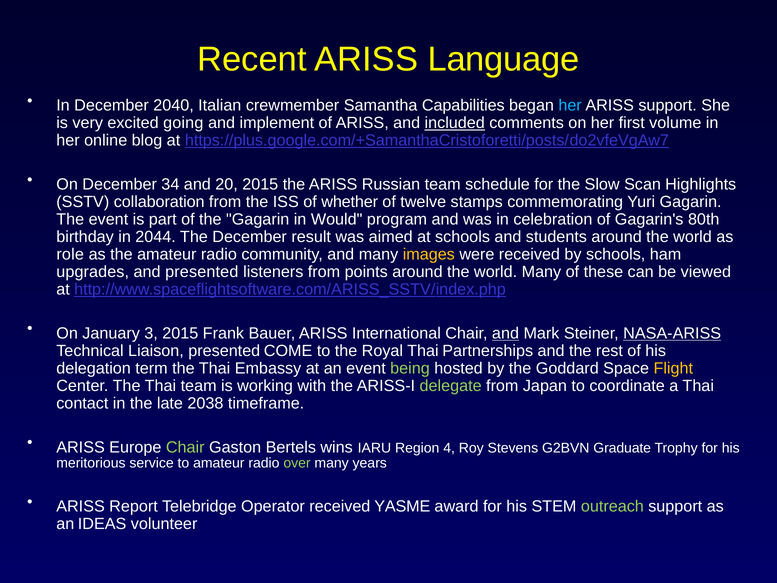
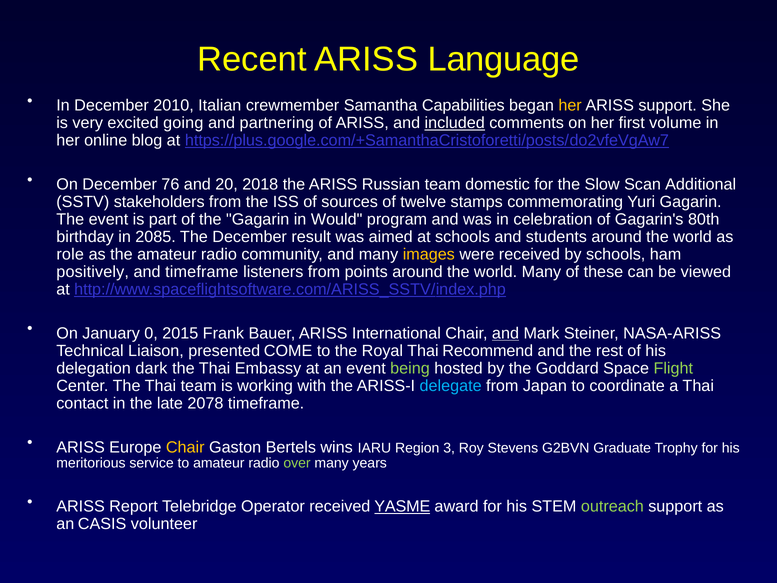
2040: 2040 -> 2010
her at (570, 105) colour: light blue -> yellow
implement: implement -> partnering
34: 34 -> 76
20 2015: 2015 -> 2018
schedule: schedule -> domestic
Highlights: Highlights -> Additional
collaboration: collaboration -> stakeholders
whether: whether -> sources
2044: 2044 -> 2085
upgrades: upgrades -> positively
and presented: presented -> timeframe
3: 3 -> 0
NASA-ARISS underline: present -> none
Partnerships: Partnerships -> Recommend
term: term -> dark
Flight colour: yellow -> light green
delegate colour: light green -> light blue
2038: 2038 -> 2078
Chair at (185, 447) colour: light green -> yellow
4: 4 -> 3
YASME underline: none -> present
IDEAS: IDEAS -> CASIS
